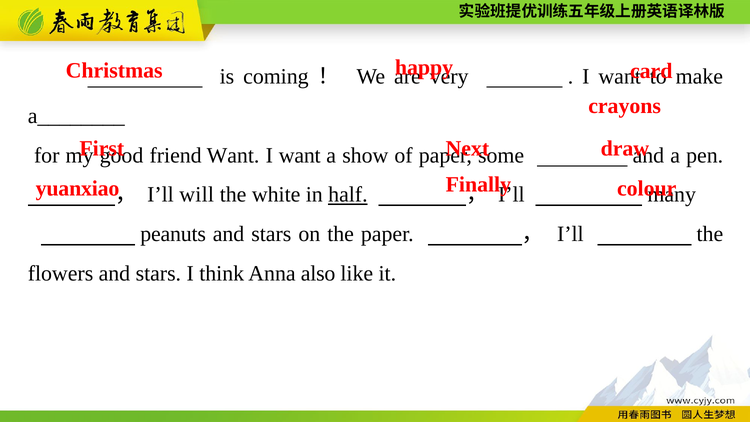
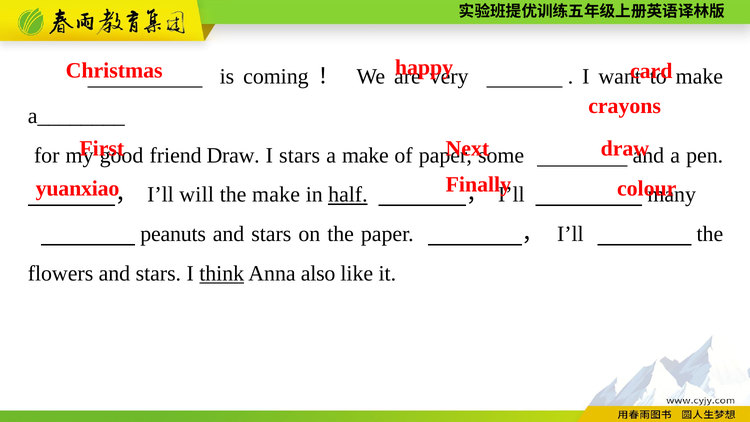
friend Want: Want -> Draw
want at (300, 155): want -> stars
a show: show -> make
the white: white -> make
think underline: none -> present
